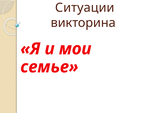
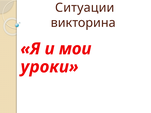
семье: семье -> уроки
